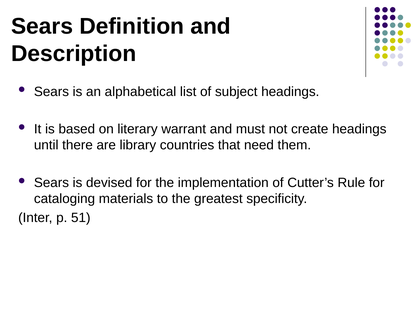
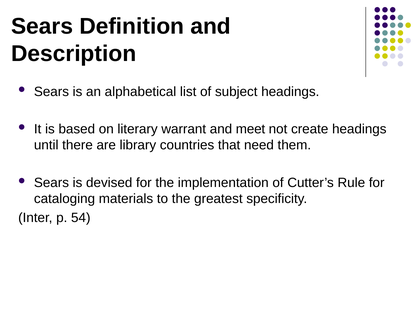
must: must -> meet
51: 51 -> 54
